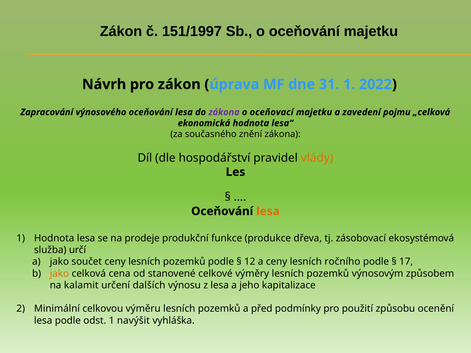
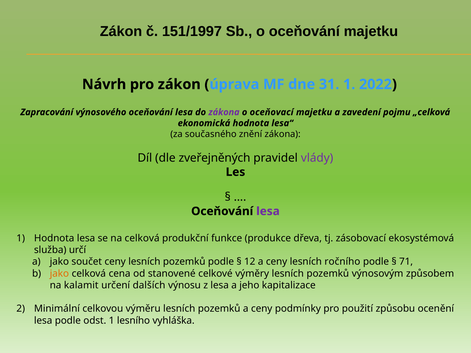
hospodářství: hospodářství -> zveřejněných
vlády colour: orange -> purple
lesa at (268, 211) colour: orange -> purple
na prodeje: prodeje -> celková
17: 17 -> 71
pozemků a před: před -> ceny
navýšit: navýšit -> lesního
